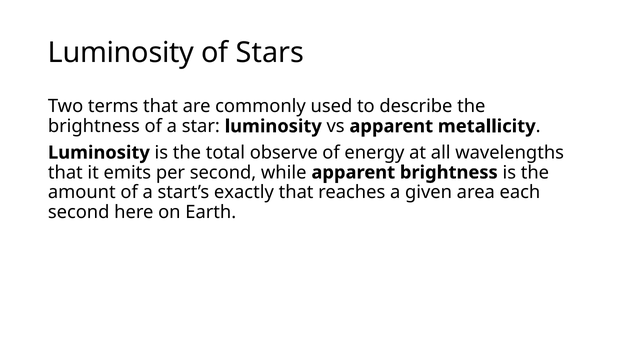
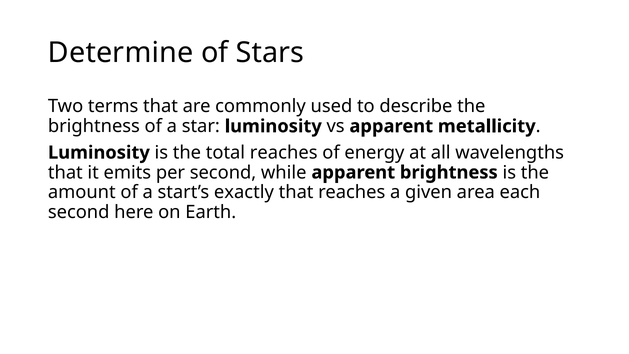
Luminosity at (121, 53): Luminosity -> Determine
total observe: observe -> reaches
